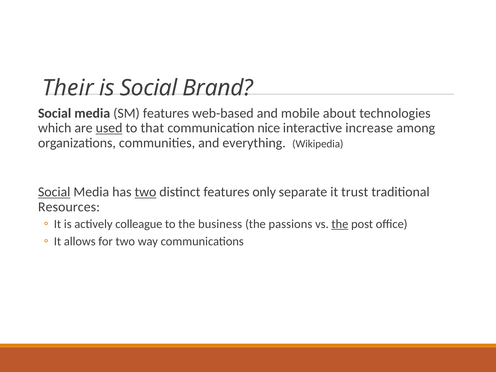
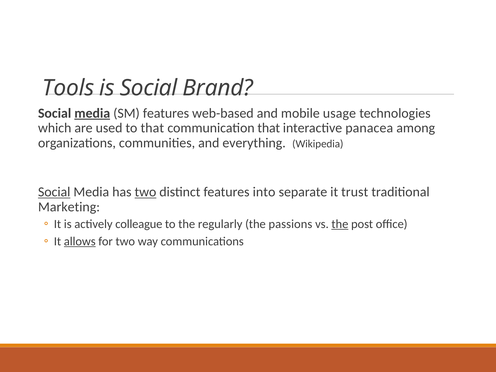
Their: Their -> Tools
media at (92, 113) underline: none -> present
about: about -> usage
used underline: present -> none
communication nice: nice -> that
increase: increase -> panacea
only: only -> into
Resources: Resources -> Marketing
business: business -> regularly
allows underline: none -> present
